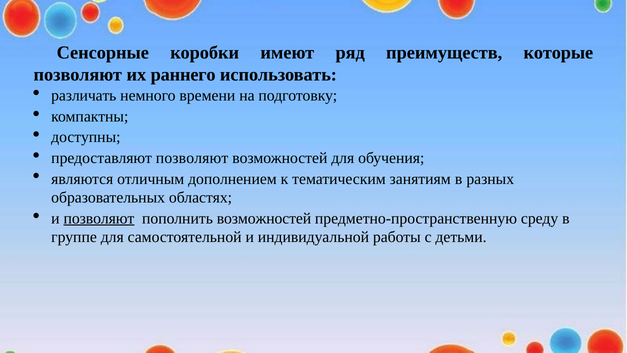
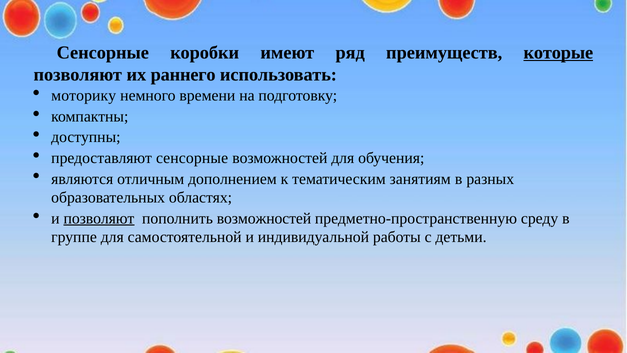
которые underline: none -> present
различать: различать -> моторику
предоставляют позволяют: позволяют -> сенсорные
